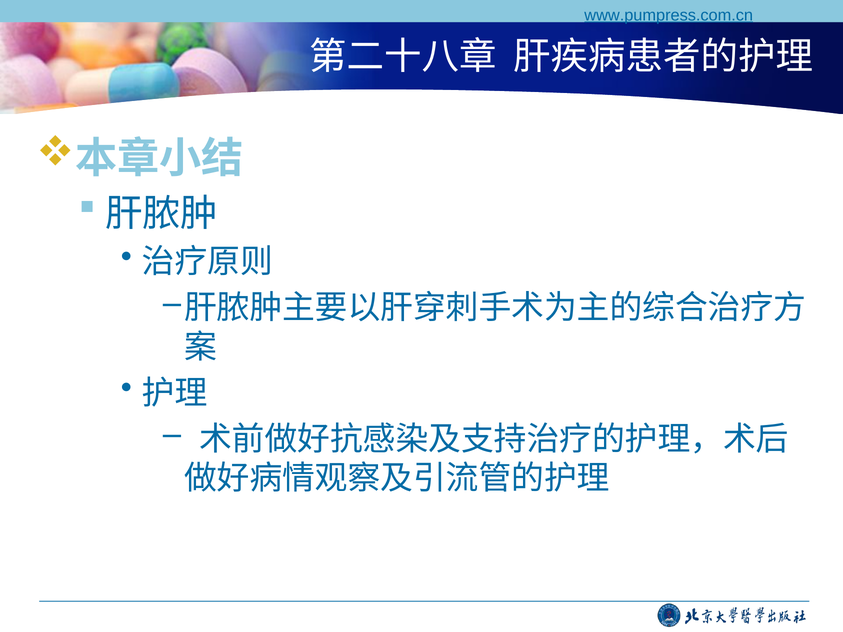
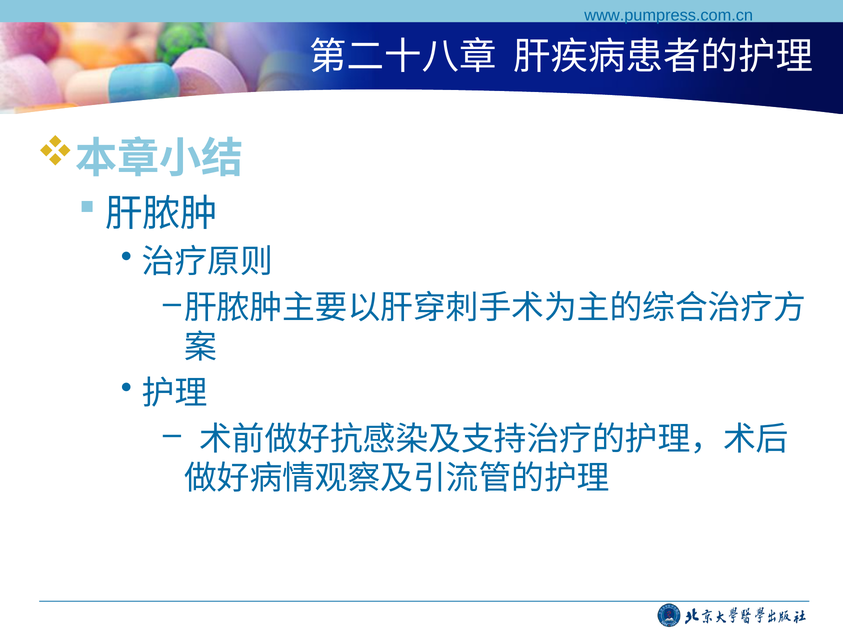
www.pumpress.com.cn underline: present -> none
